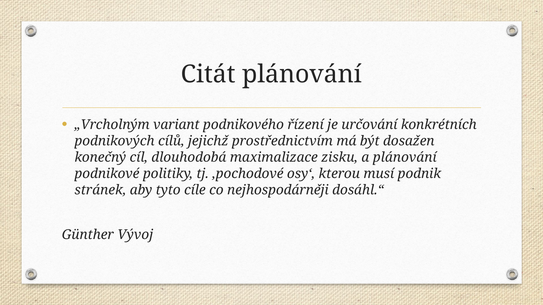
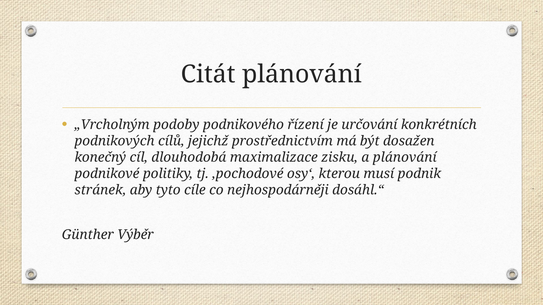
variant: variant -> podoby
Vývoj: Vývoj -> Výběr
